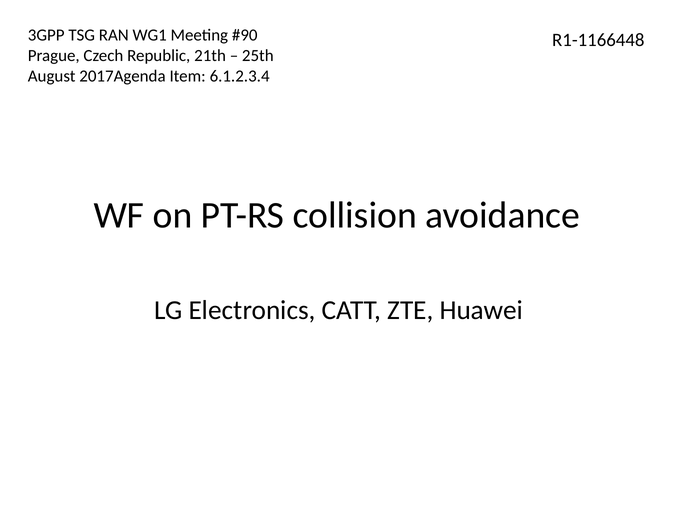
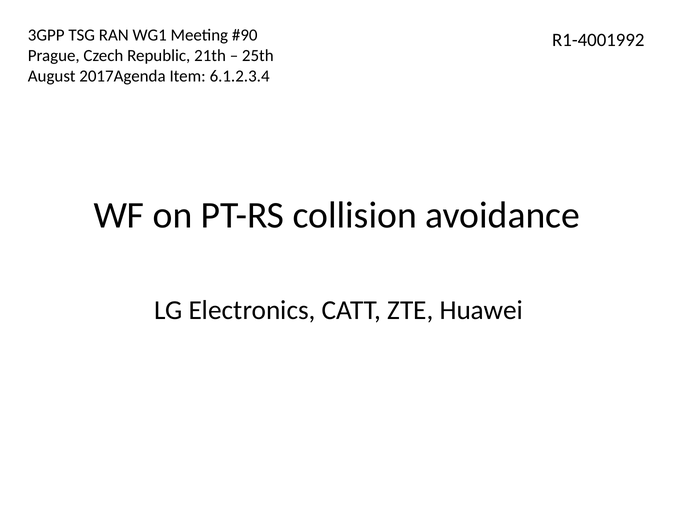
R1-1166448: R1-1166448 -> R1-4001992
